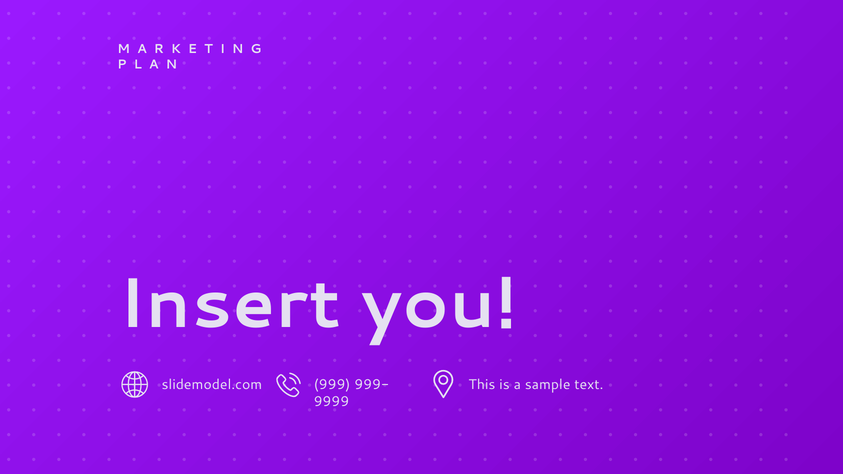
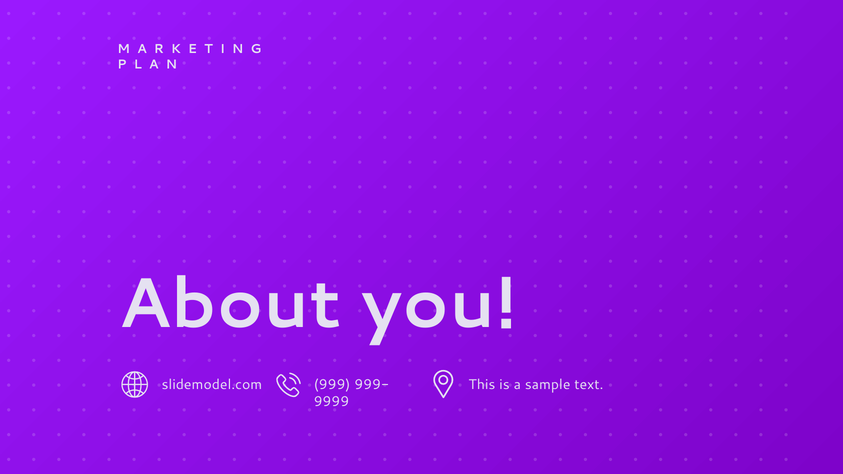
Insert: Insert -> About
